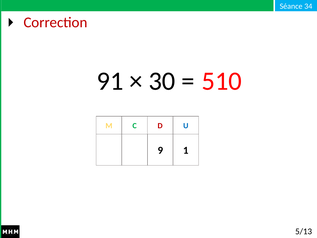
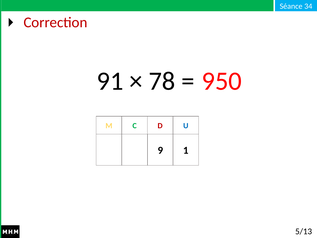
30: 30 -> 78
510: 510 -> 950
